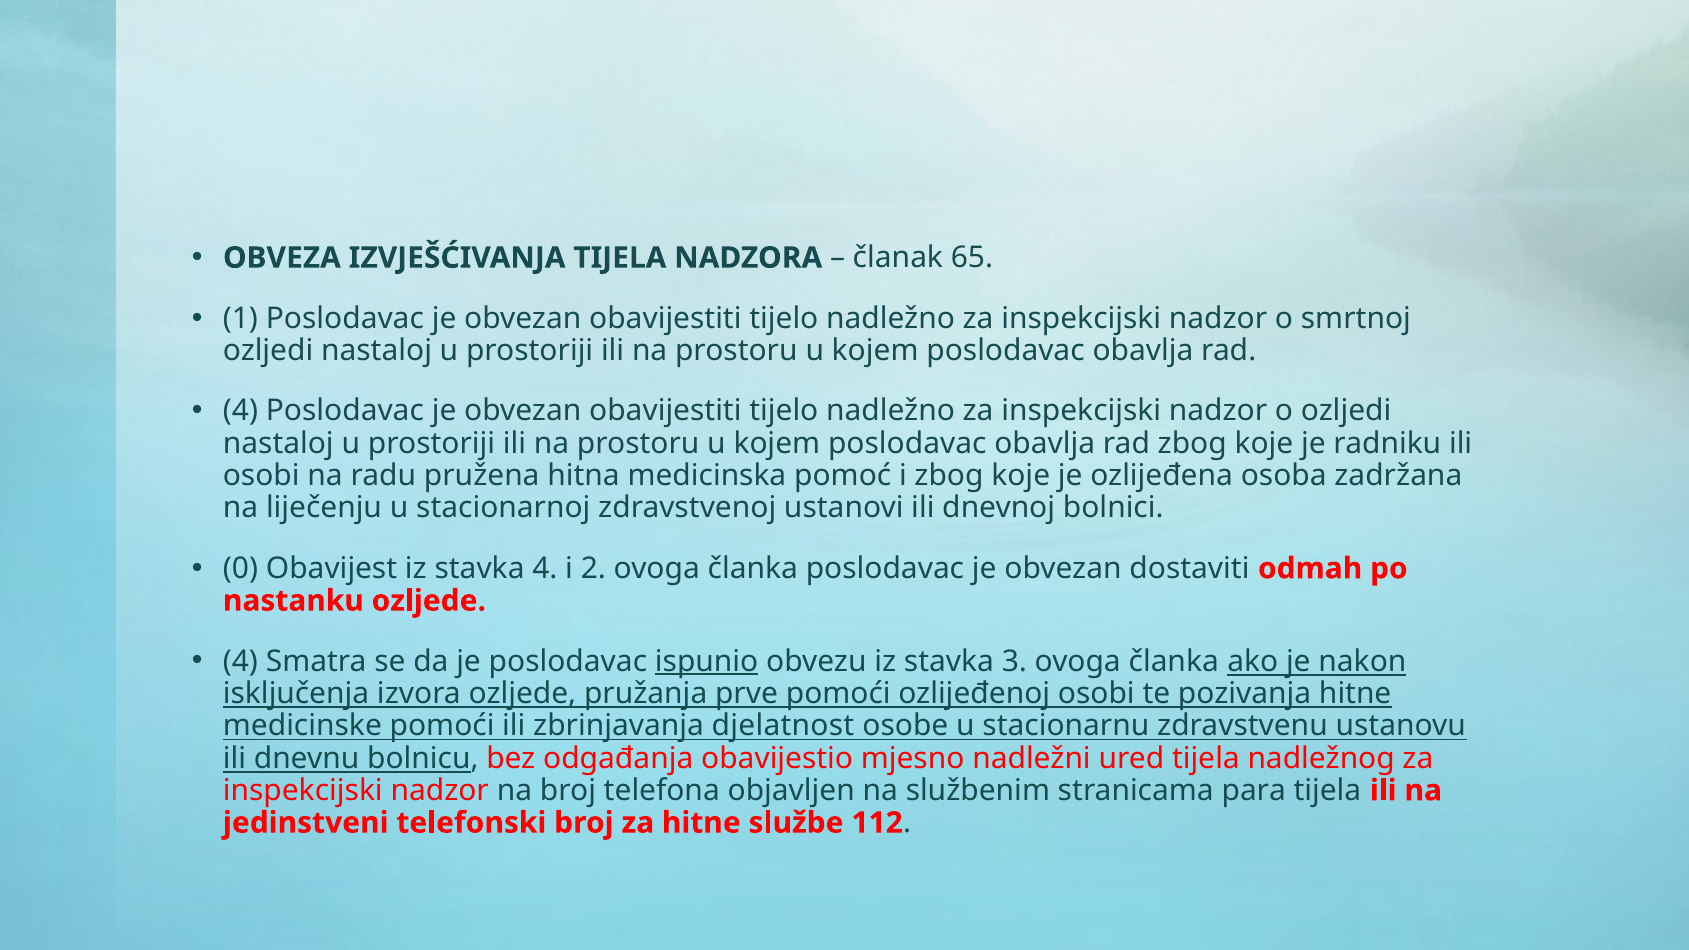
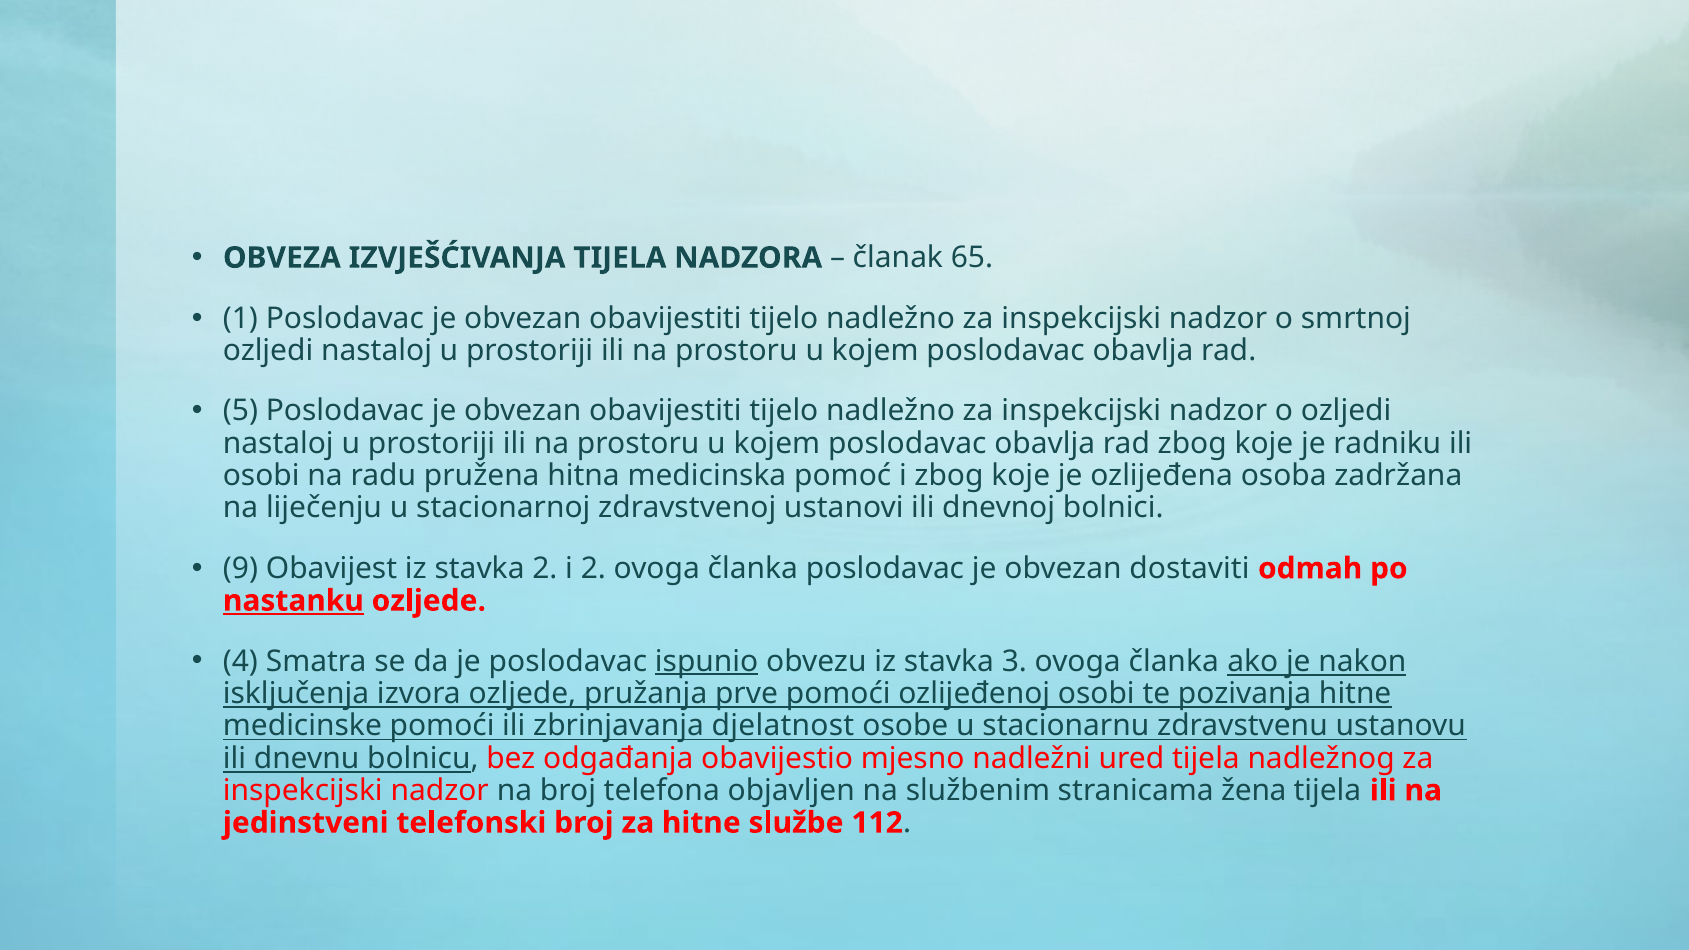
4 at (240, 411): 4 -> 5
0: 0 -> 9
stavka 4: 4 -> 2
nastanku underline: none -> present
para: para -> žena
